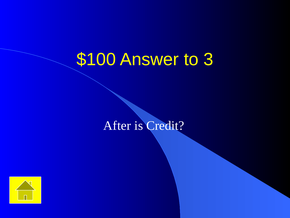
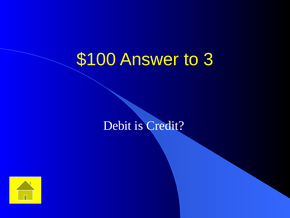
After: After -> Debit
